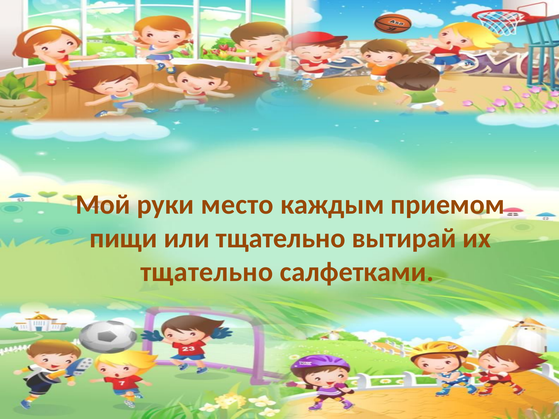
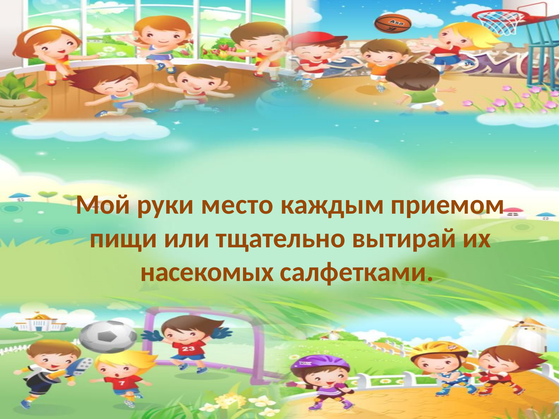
тщательно at (207, 272): тщательно -> насекомых
